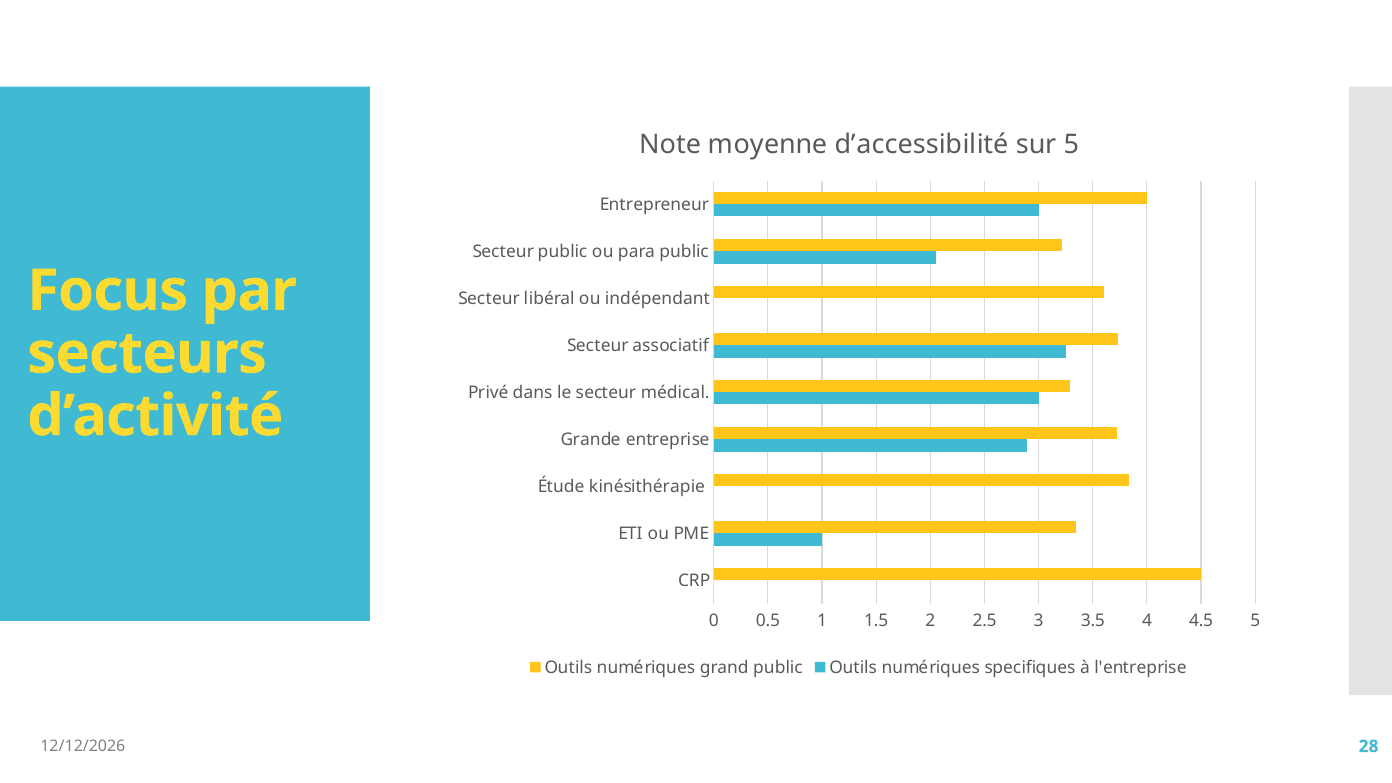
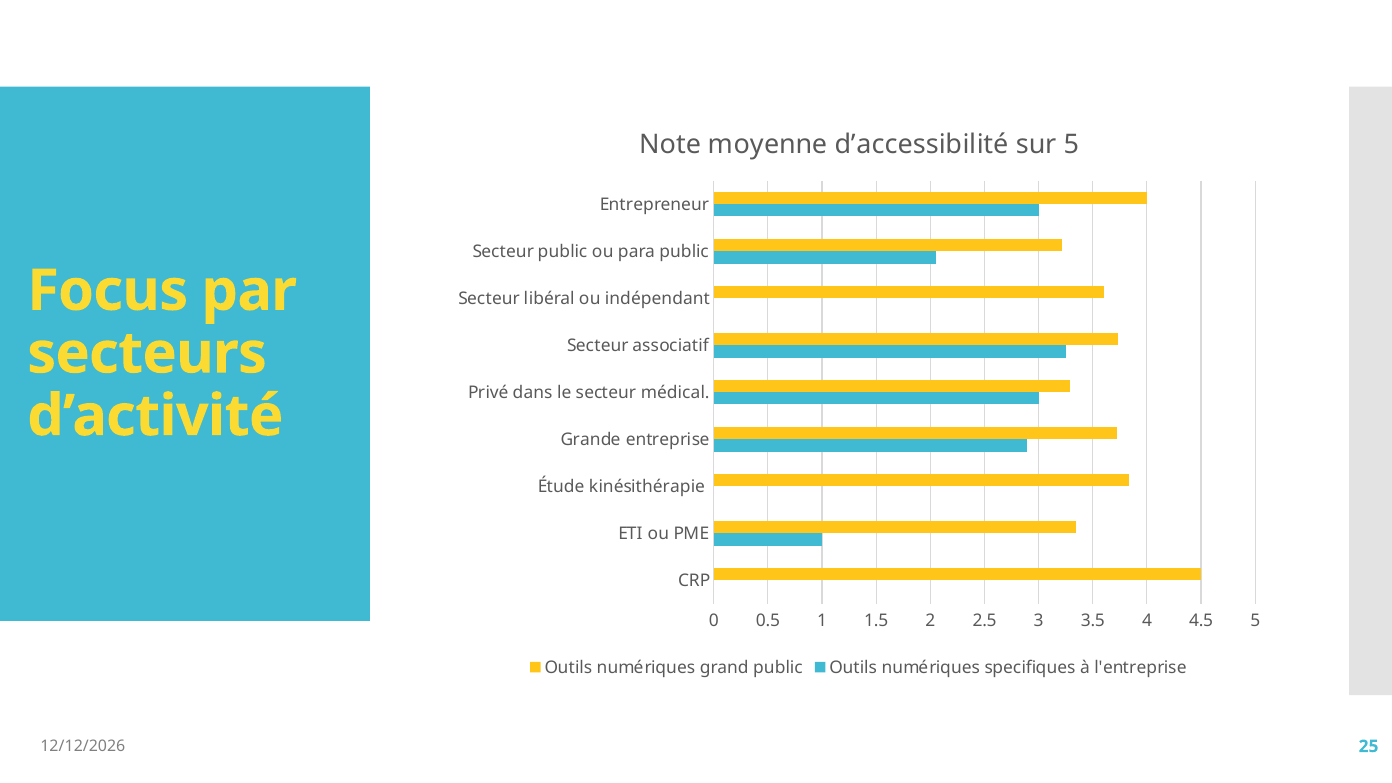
28: 28 -> 25
